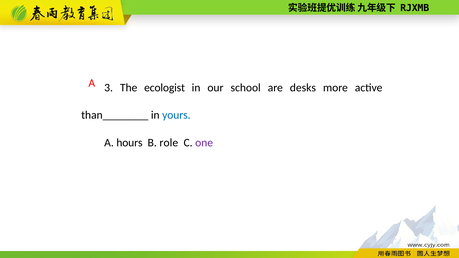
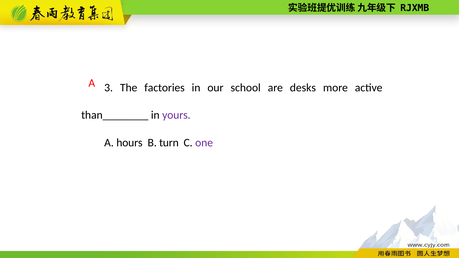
ecologist: ecologist -> factories
yours colour: blue -> purple
role: role -> turn
